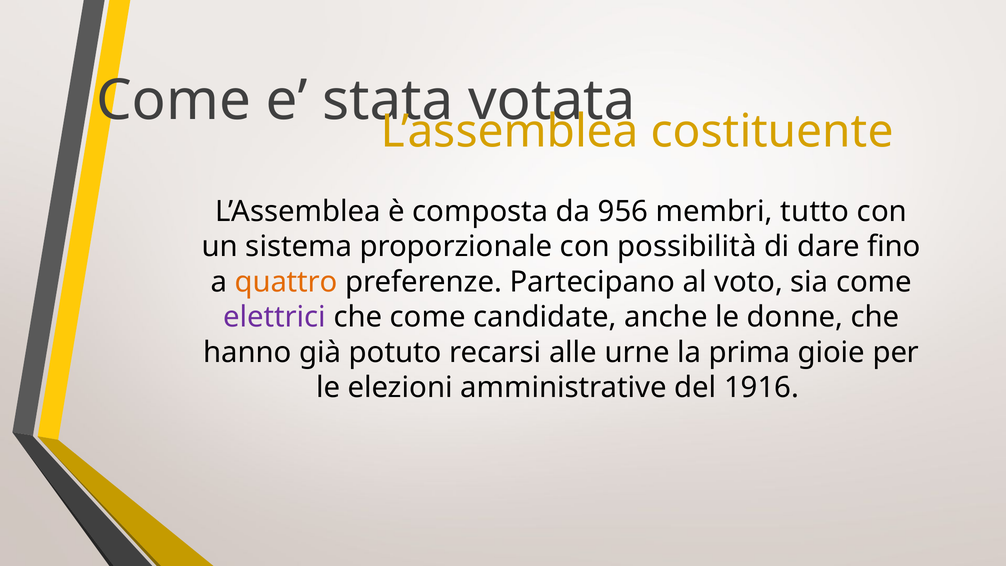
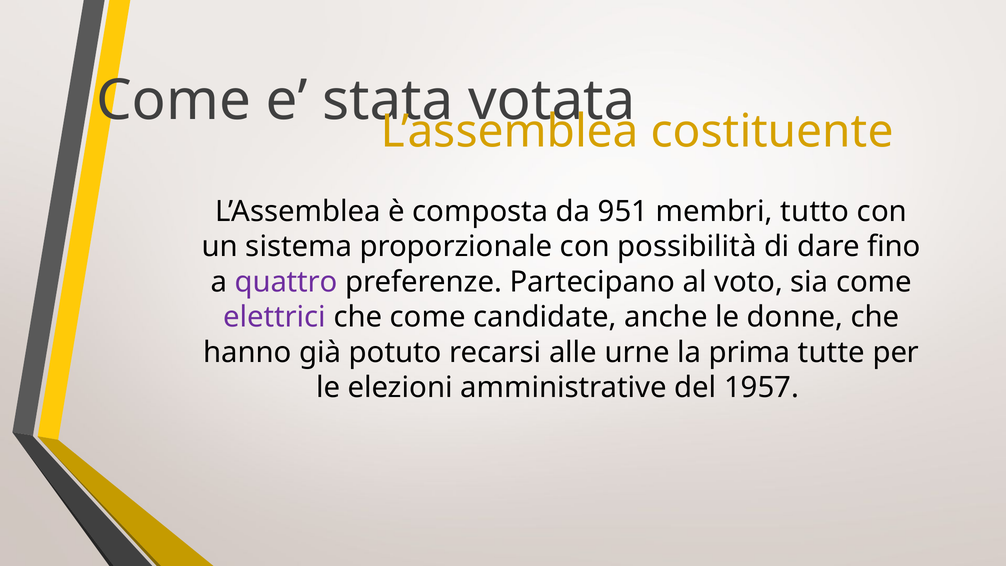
956: 956 -> 951
quattro colour: orange -> purple
gioie: gioie -> tutte
1916: 1916 -> 1957
